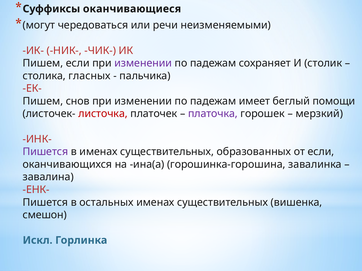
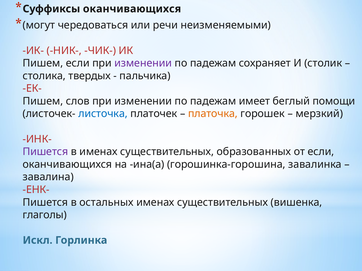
Суффиксы оканчивающиеся: оканчивающиеся -> оканчивающихся
гласных: гласных -> твердых
снов: снов -> слов
листочка colour: red -> blue
платочка colour: purple -> orange
смешон: смешон -> глаголы
